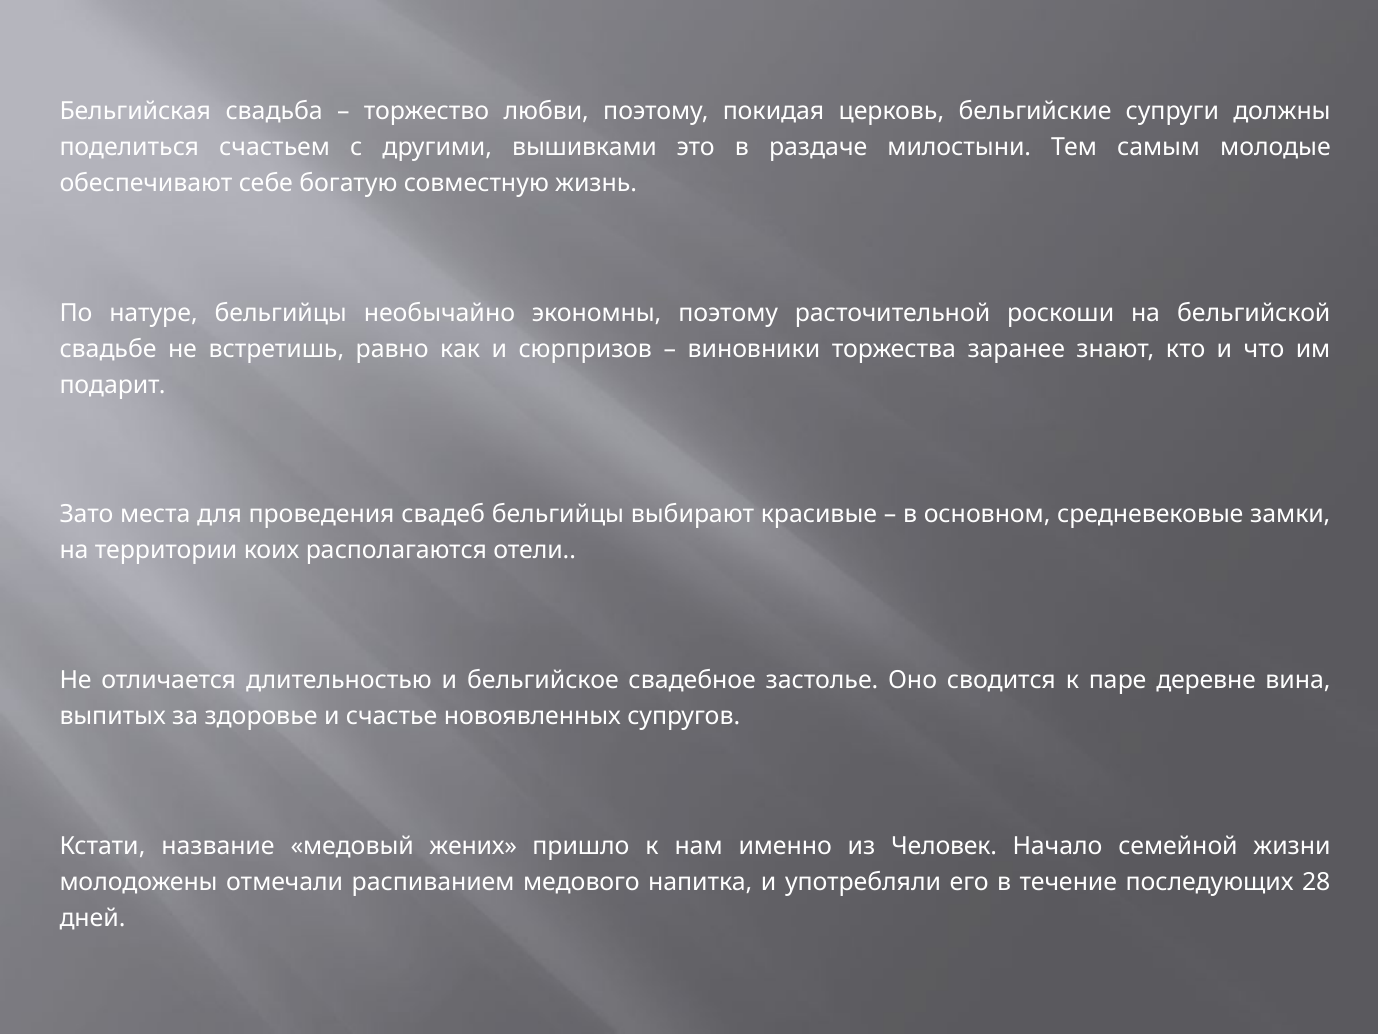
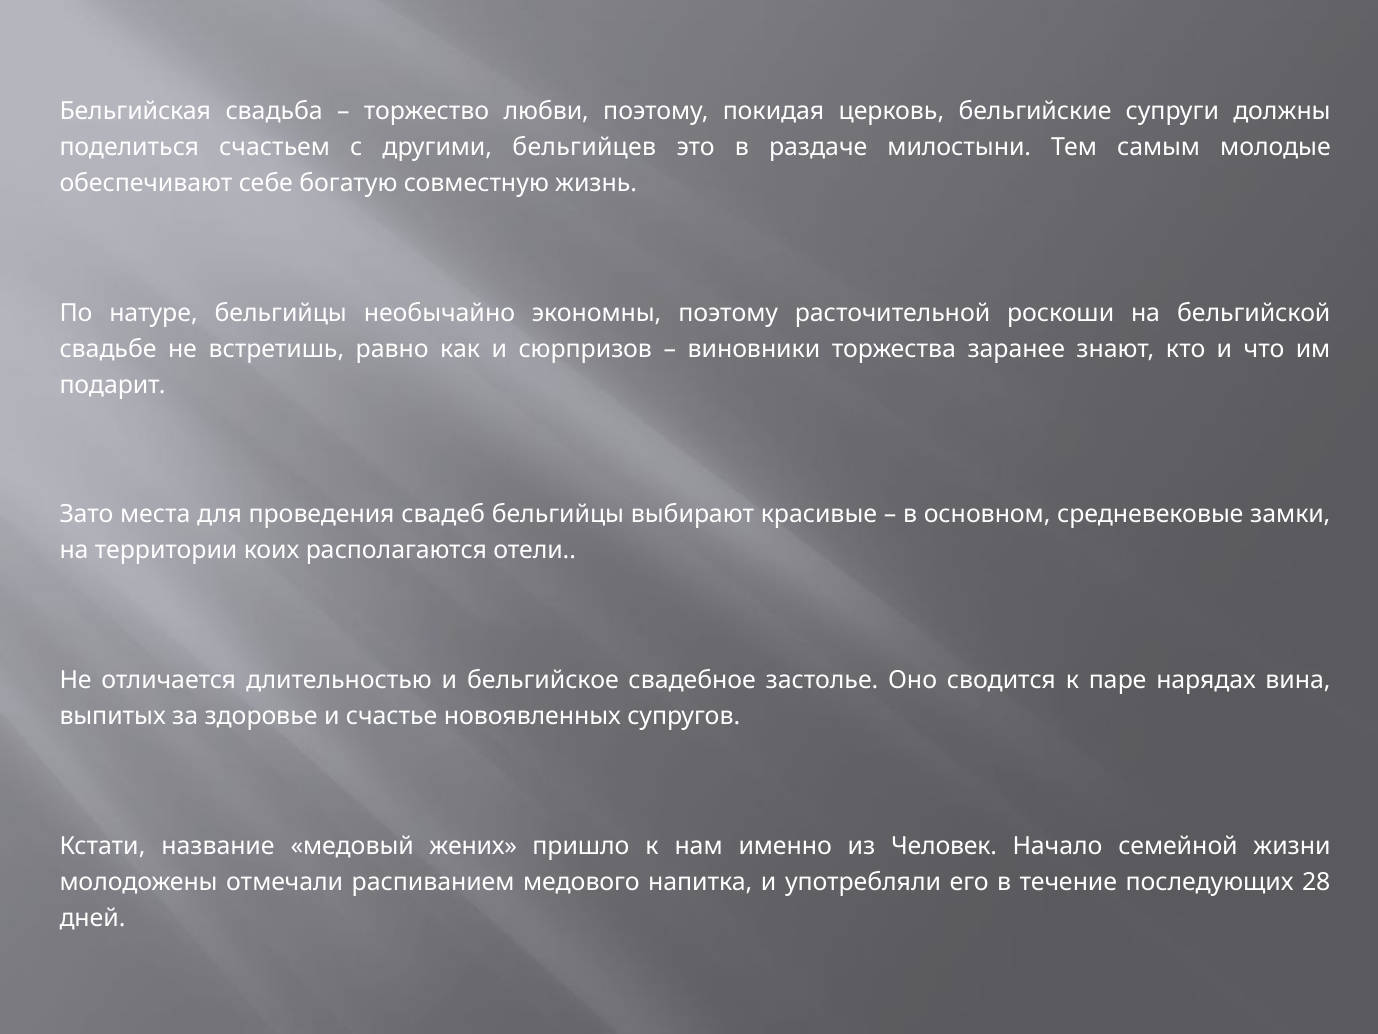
вышивками: вышивками -> бельгийцев
деревне: деревне -> нарядах
